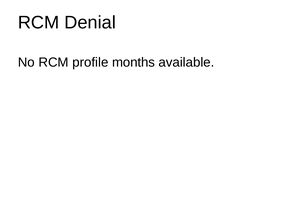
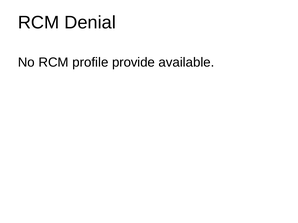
months: months -> provide
